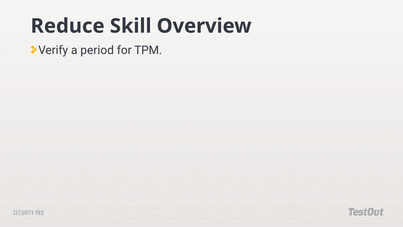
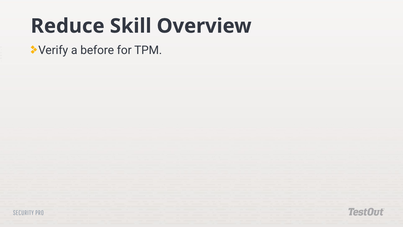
period: period -> before
